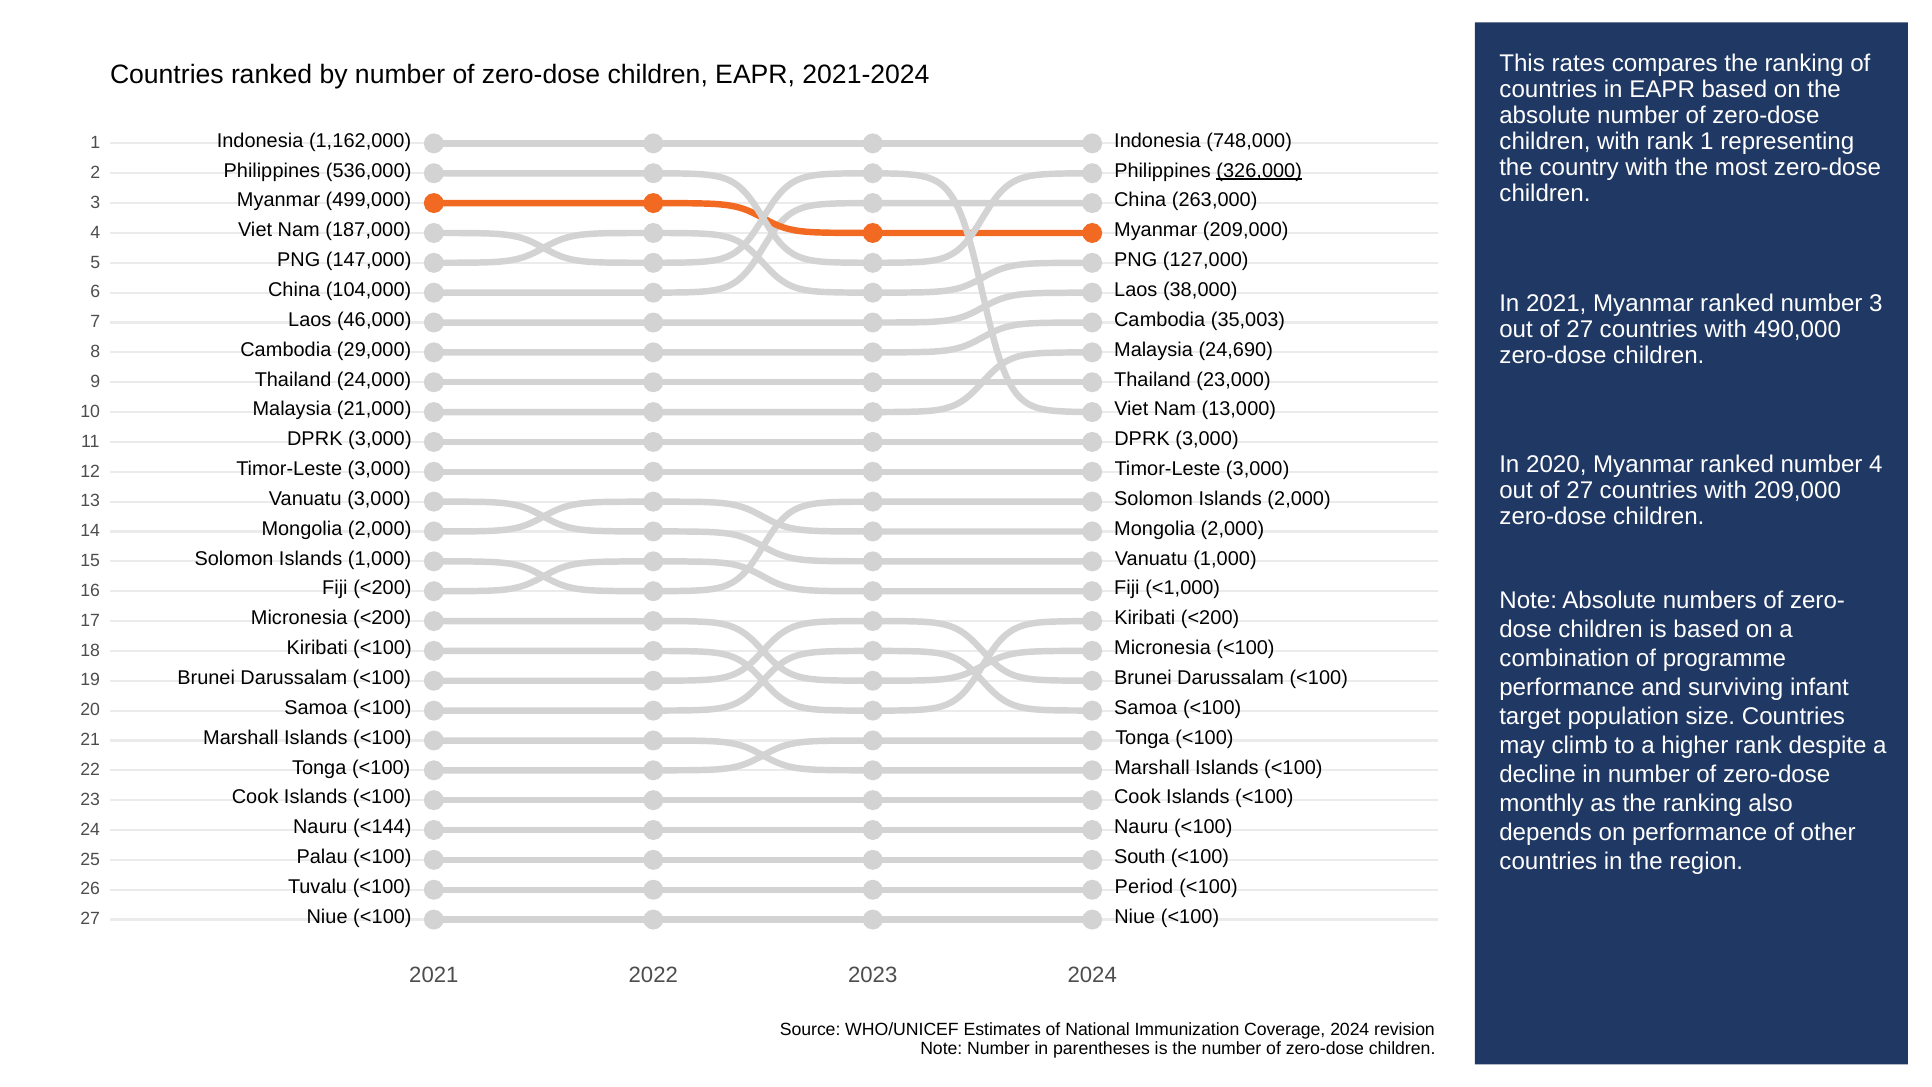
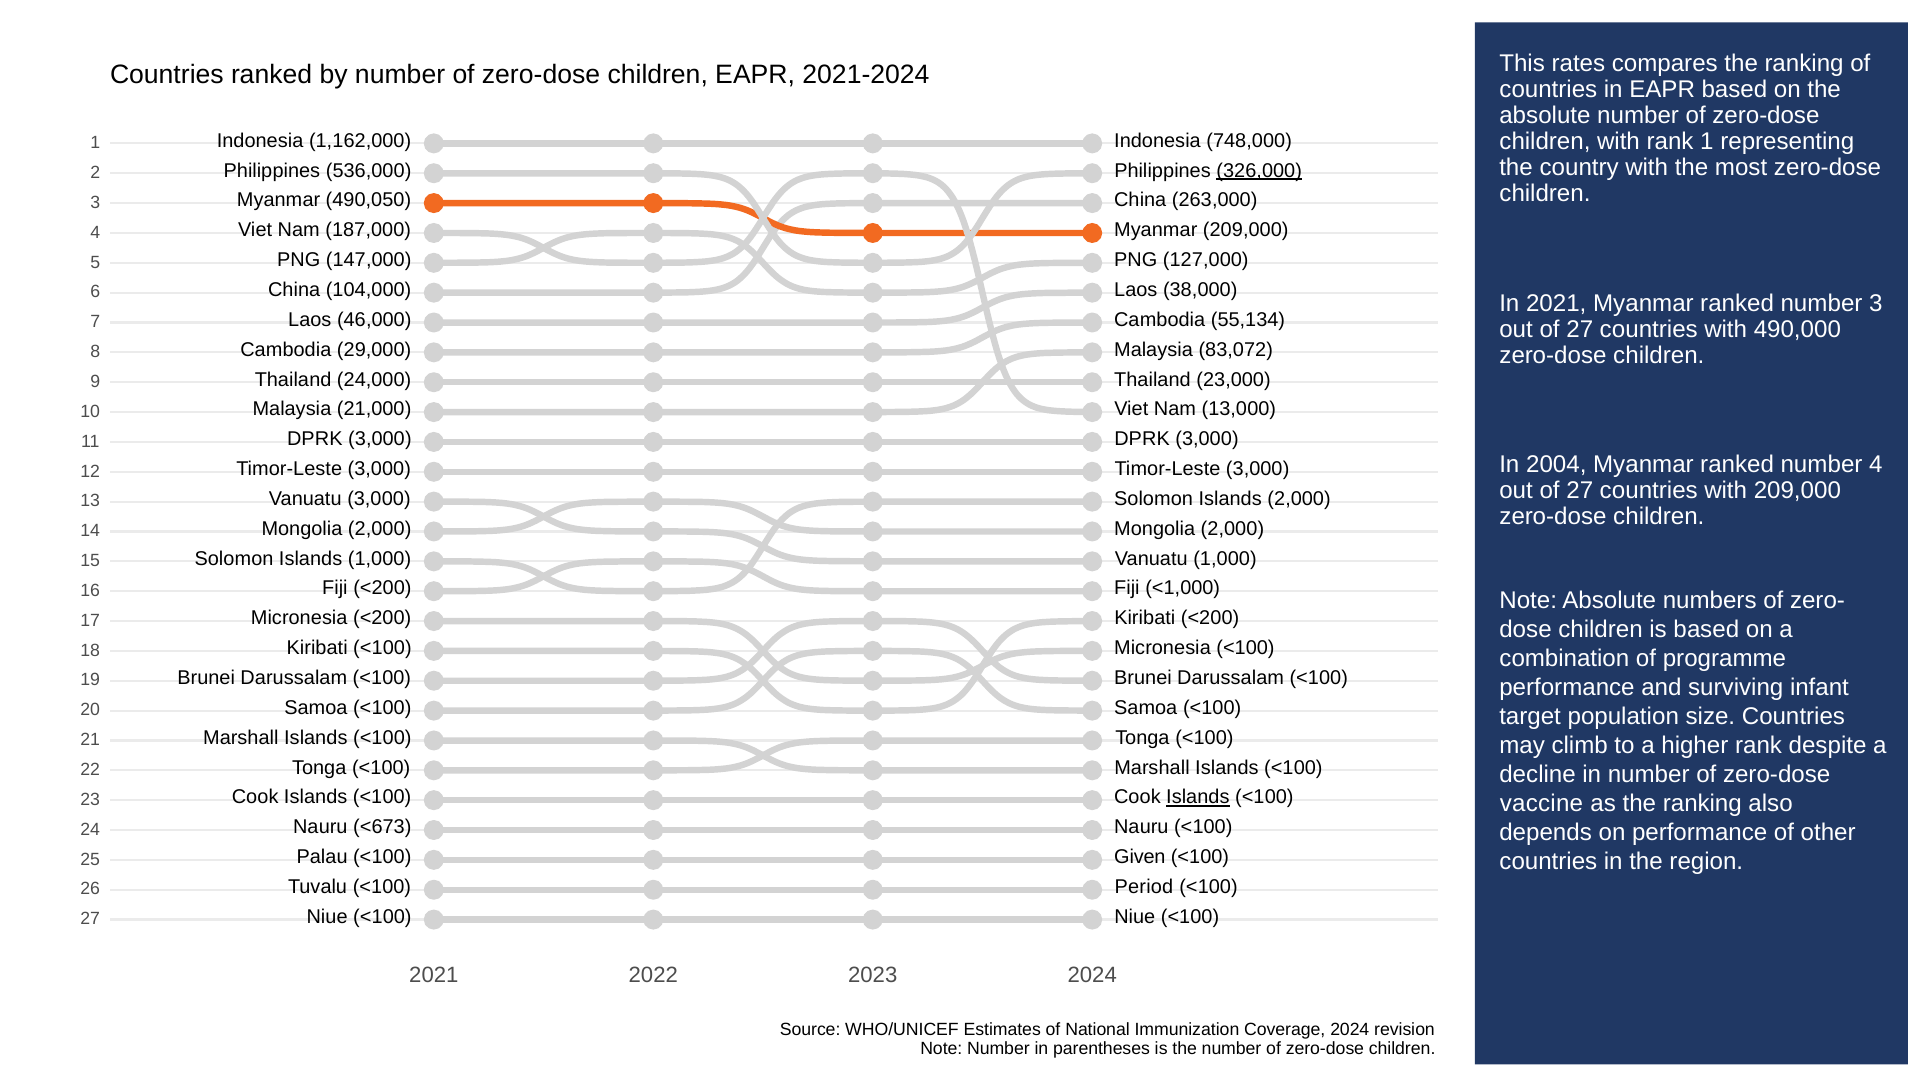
499,000: 499,000 -> 490,050
35,003: 35,003 -> 55,134
24,690: 24,690 -> 83,072
2020: 2020 -> 2004
Islands at (1198, 797) underline: none -> present
monthly: monthly -> vaccine
<144: <144 -> <673
South: South -> Given
